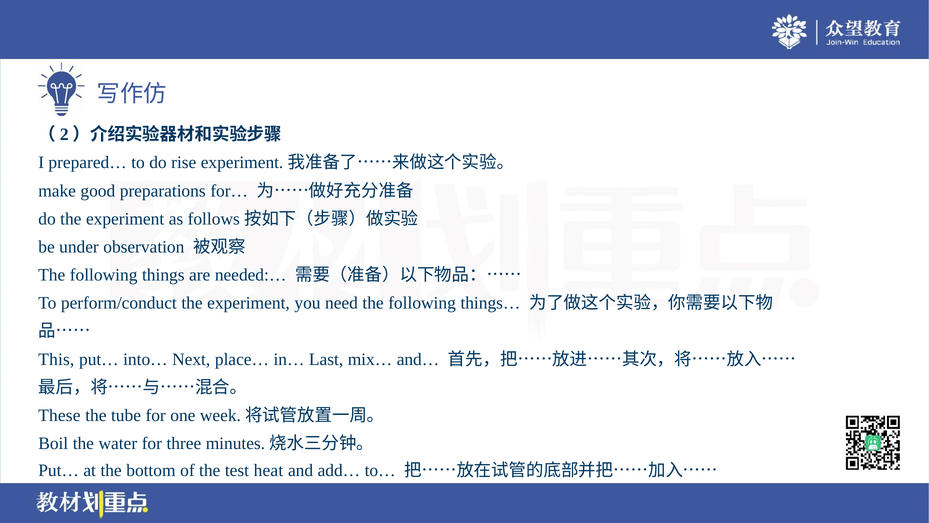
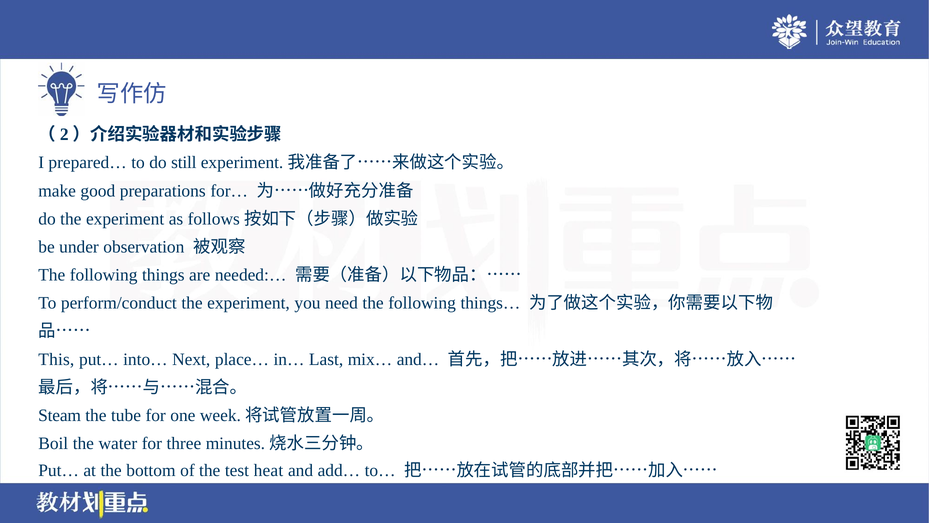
rise: rise -> still
These: These -> Steam
